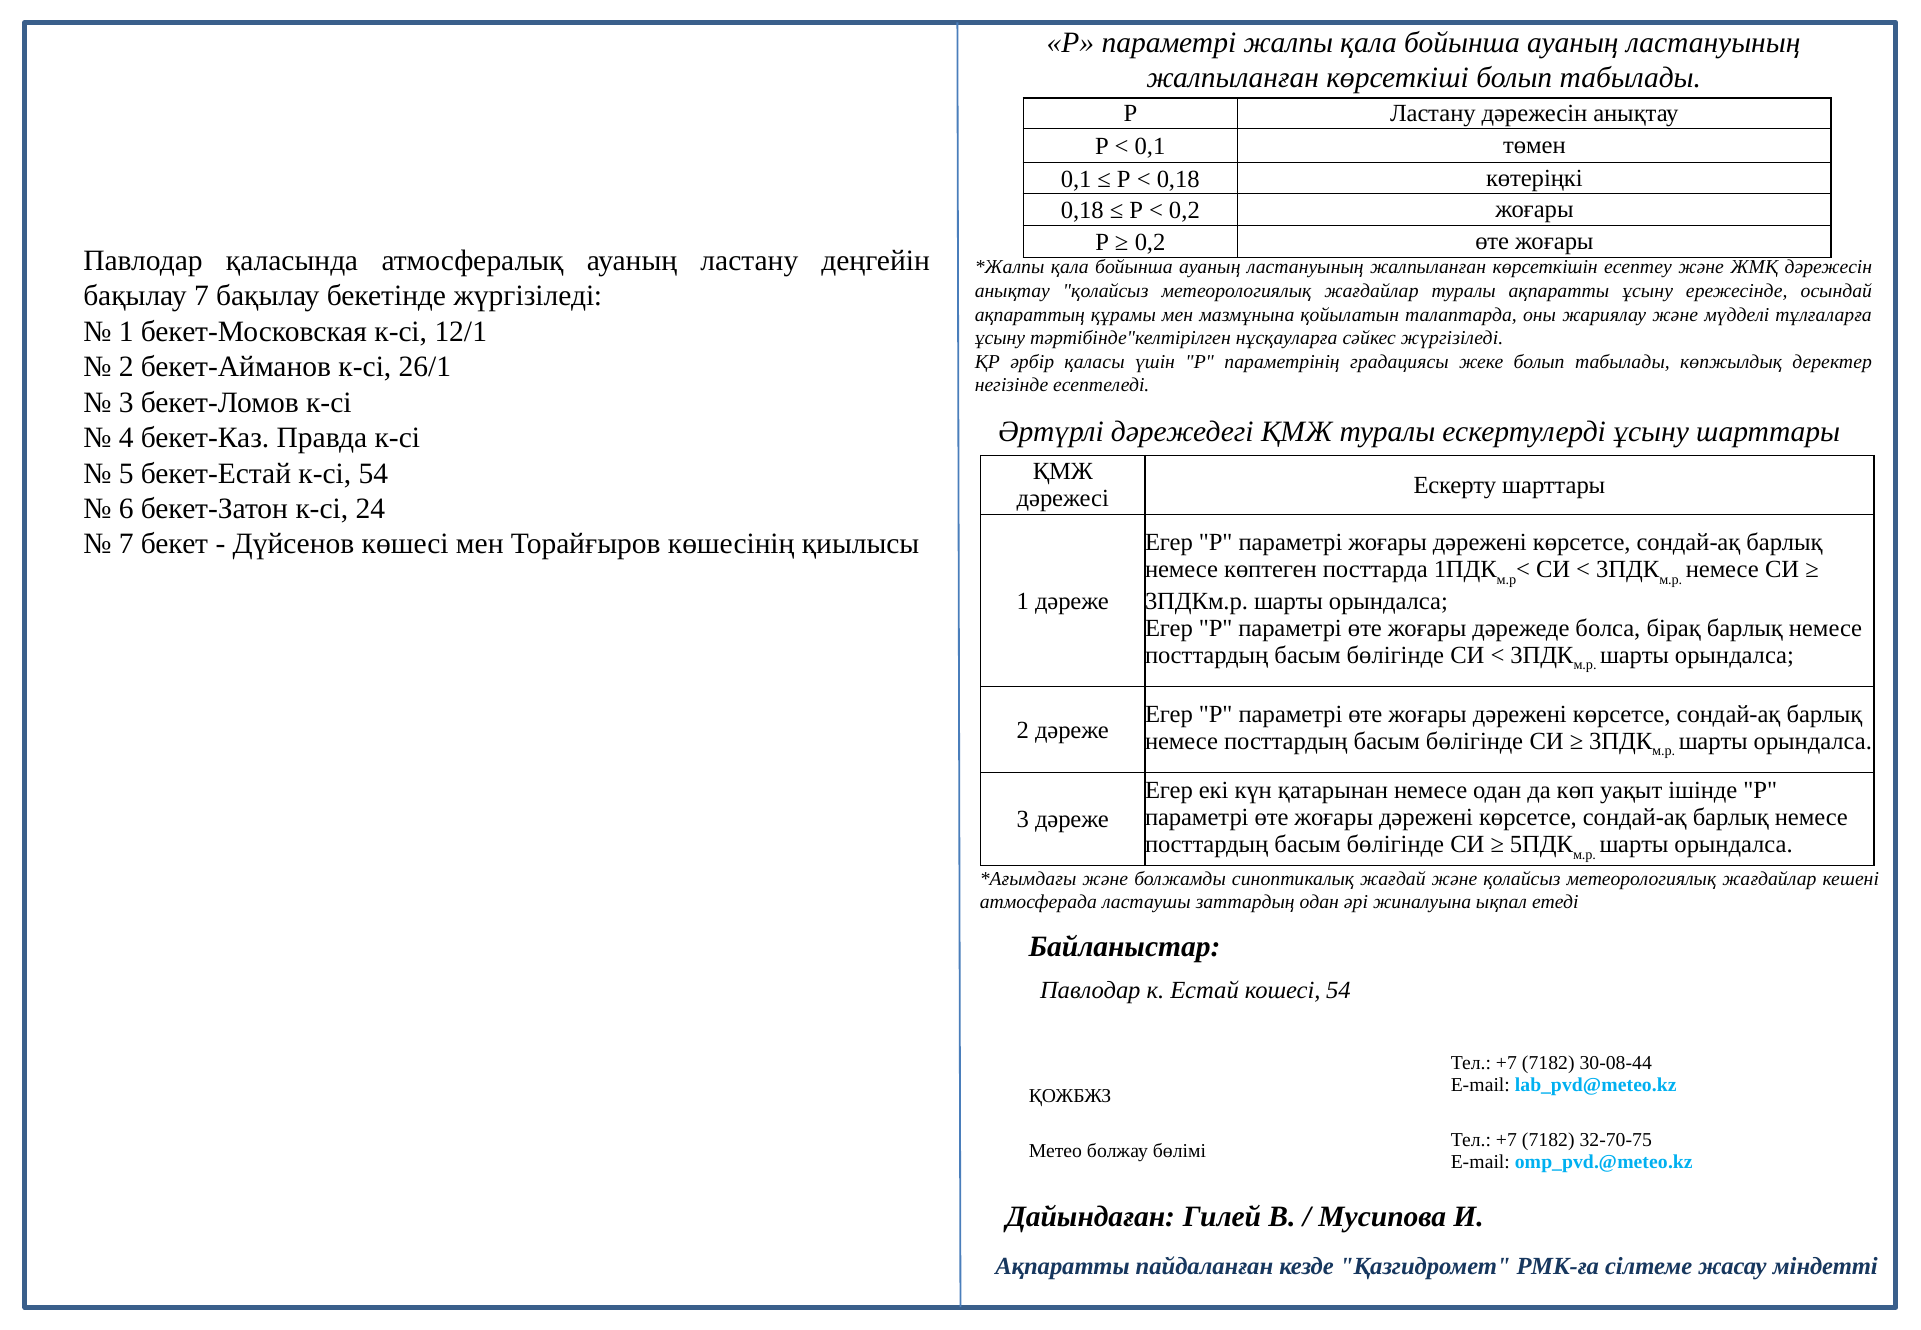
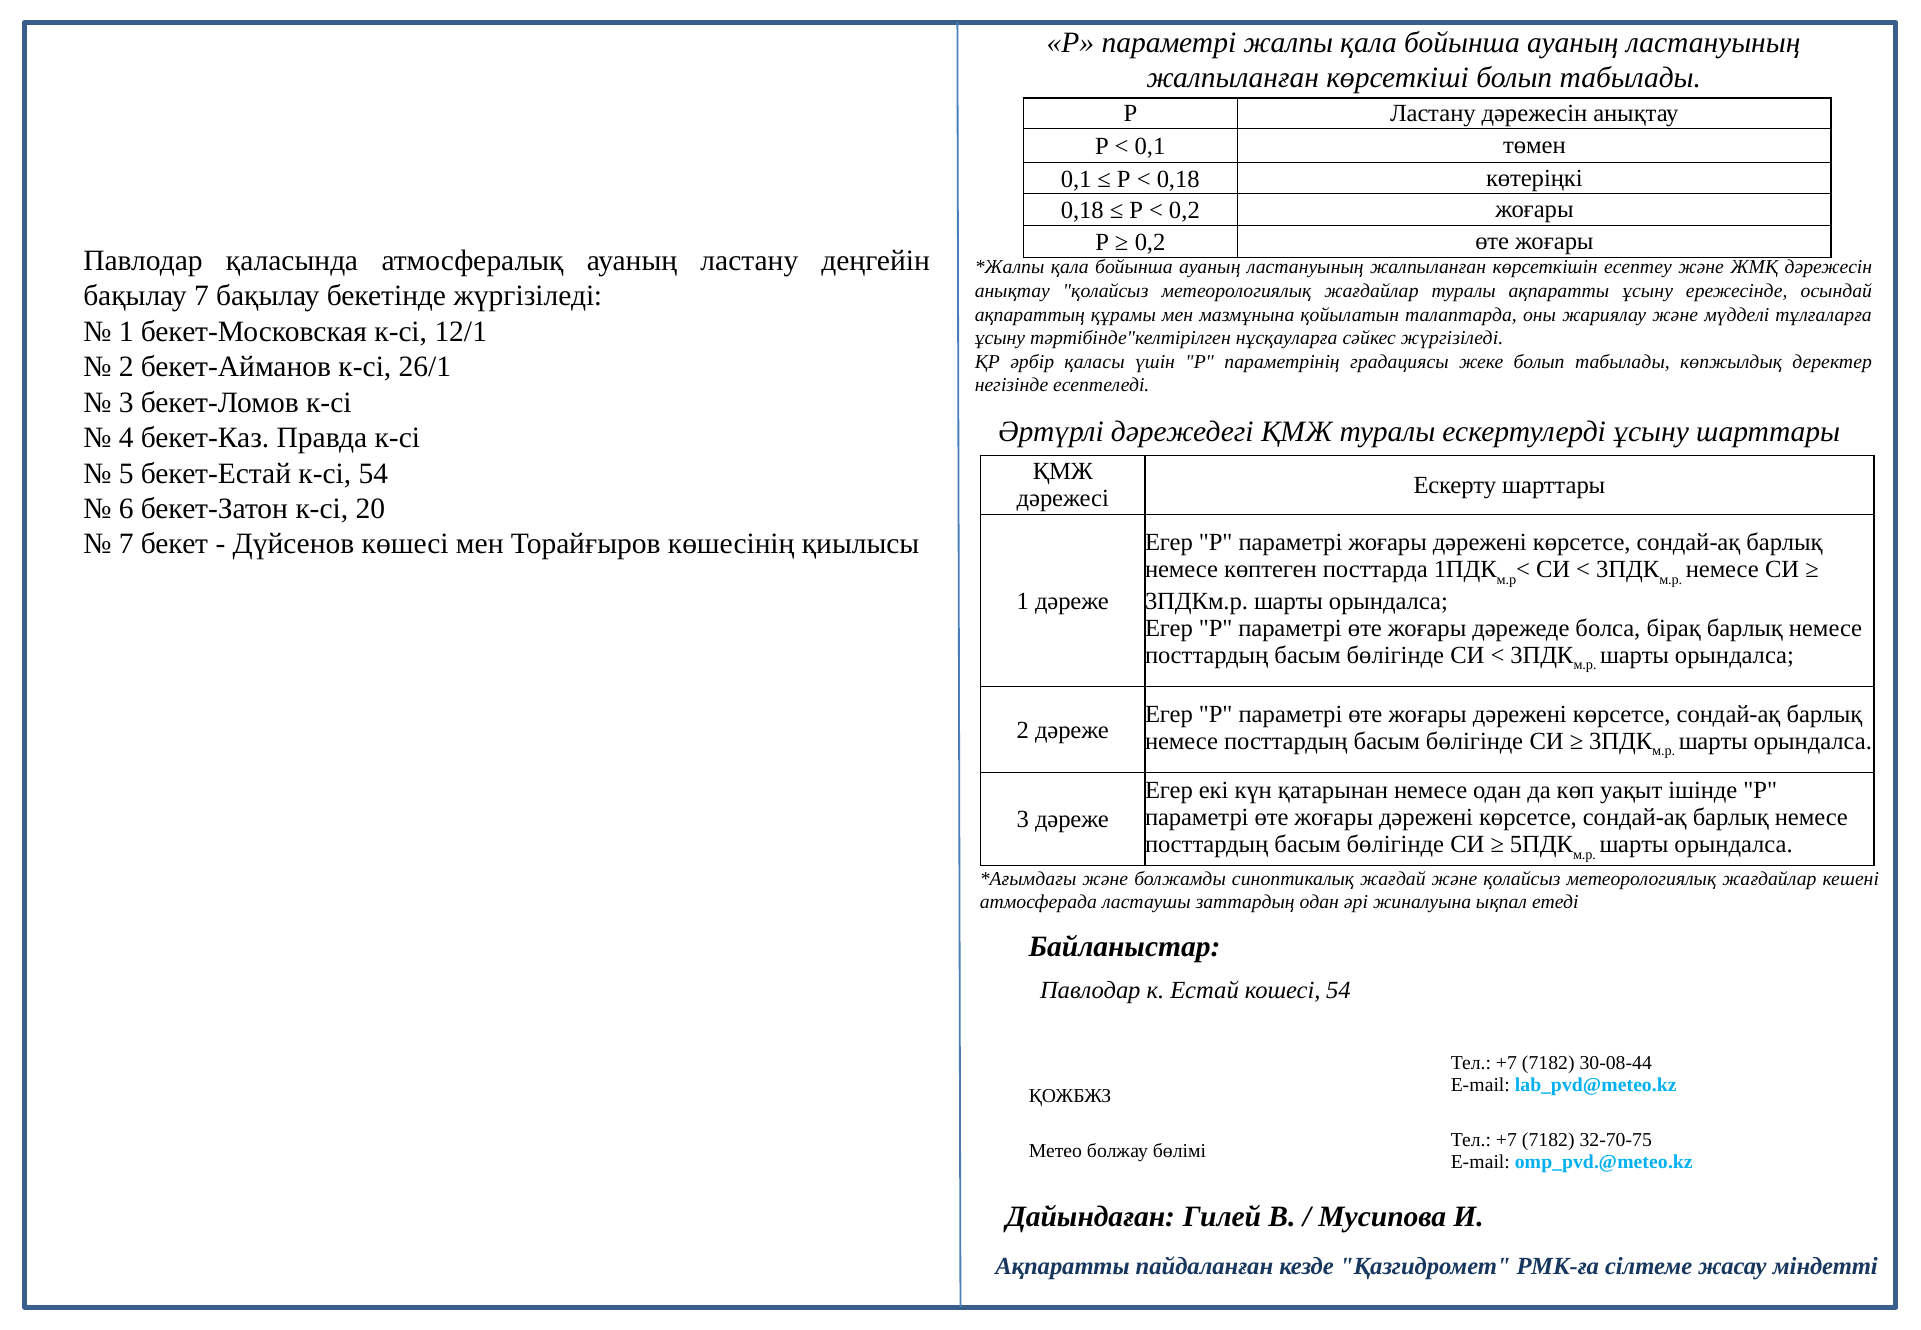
24: 24 -> 20
